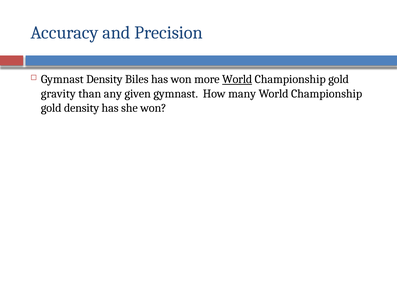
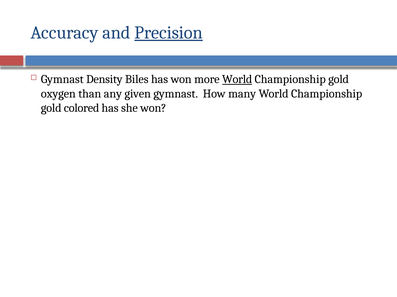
Precision underline: none -> present
gravity: gravity -> oxygen
gold density: density -> colored
